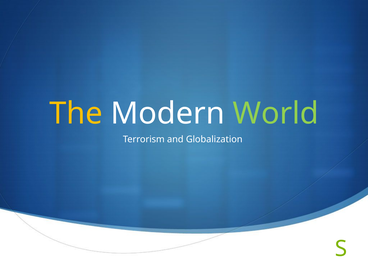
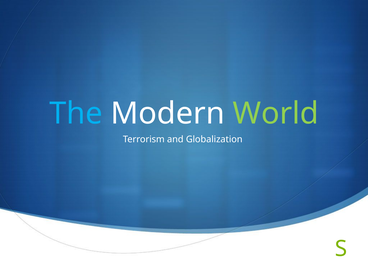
The colour: yellow -> light blue
